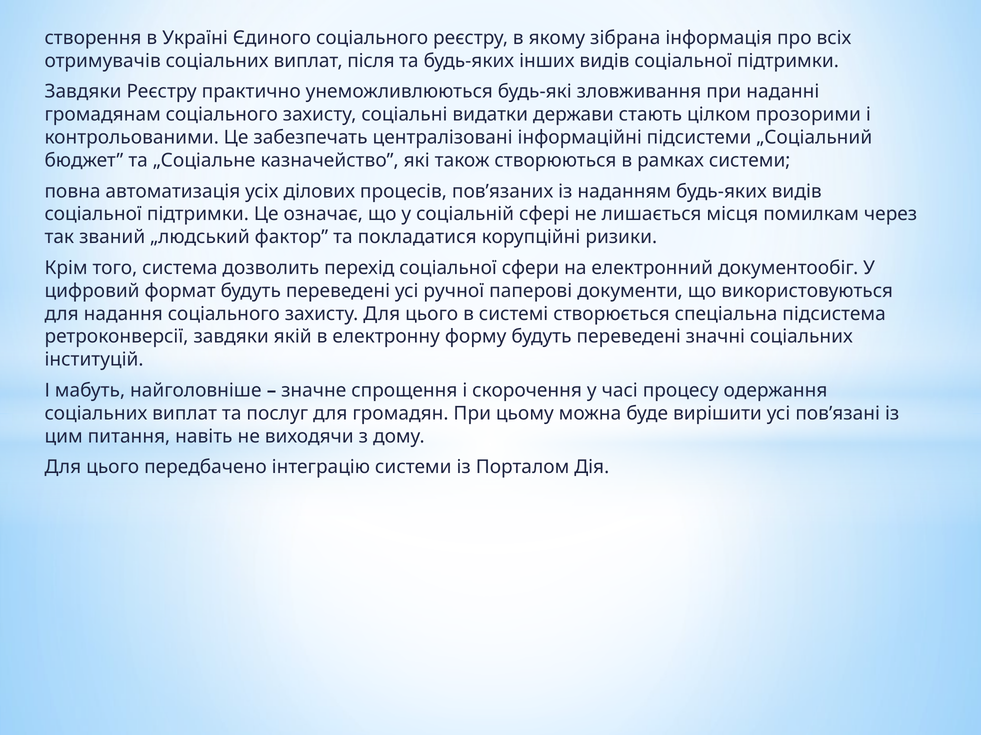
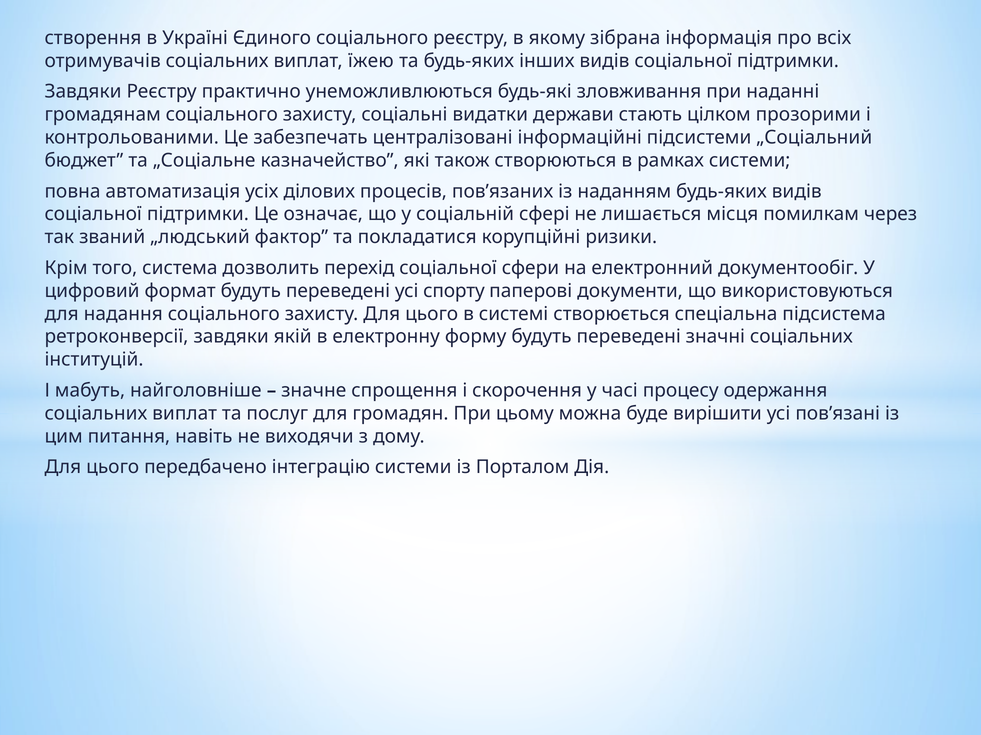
після: після -> їжею
ручної: ручної -> спорту
